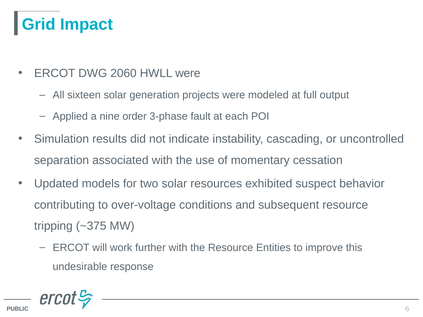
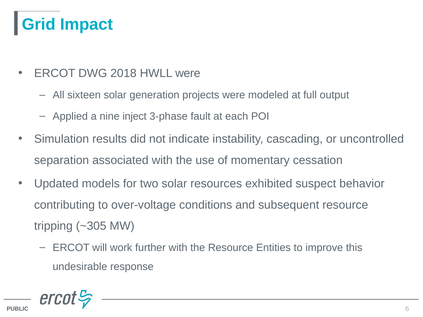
2060: 2060 -> 2018
order: order -> inject
~375: ~375 -> ~305
